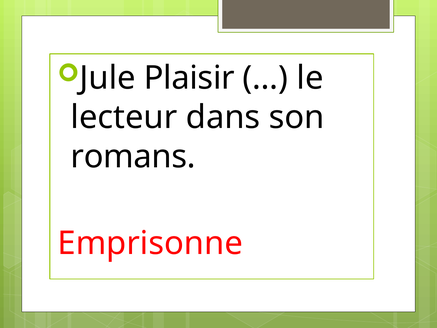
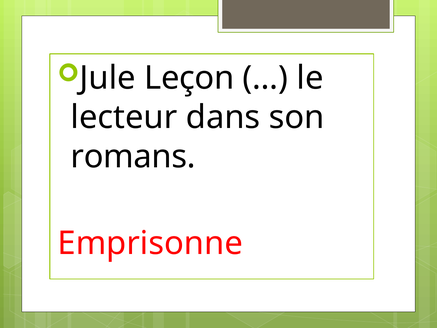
Plaisir: Plaisir -> Leçon
